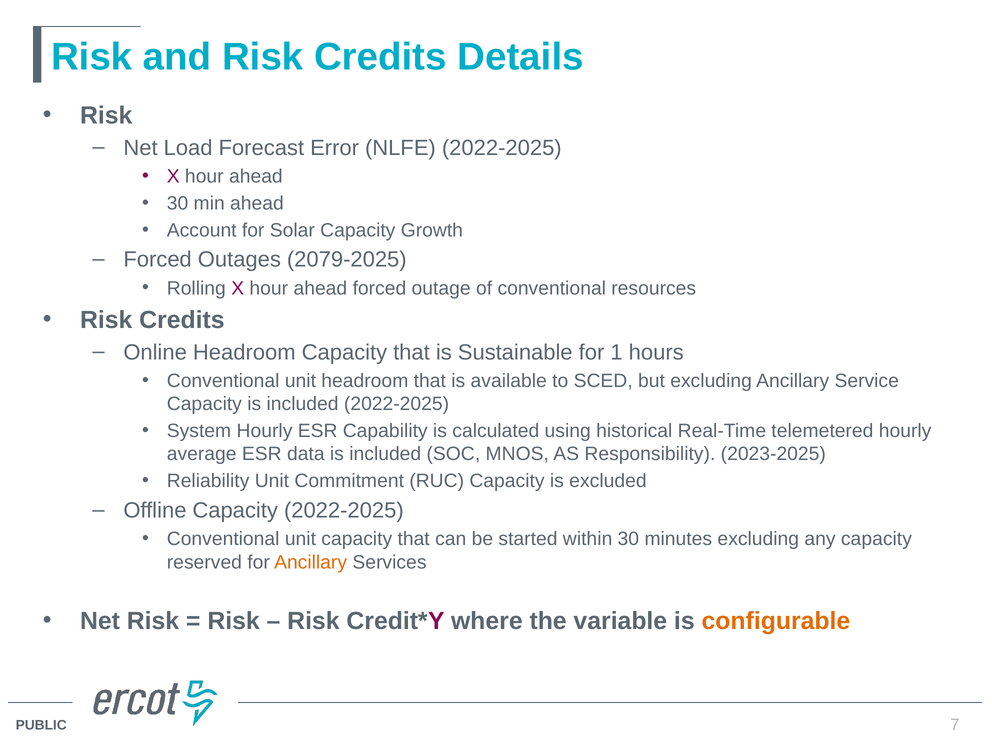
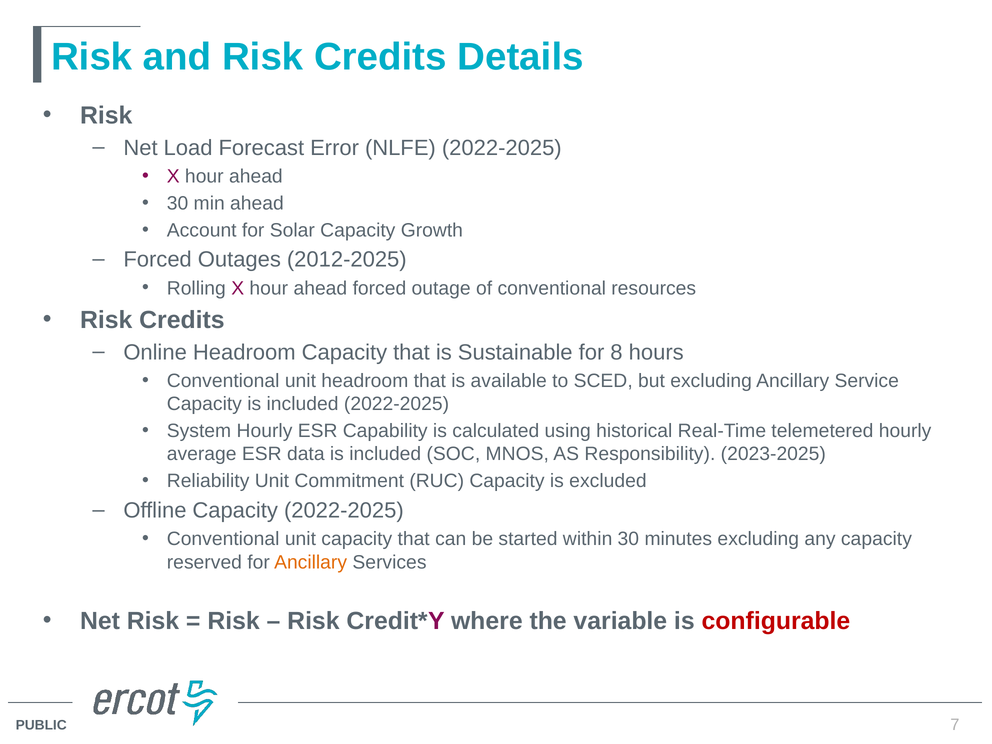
2079-2025: 2079-2025 -> 2012-2025
1: 1 -> 8
configurable colour: orange -> red
